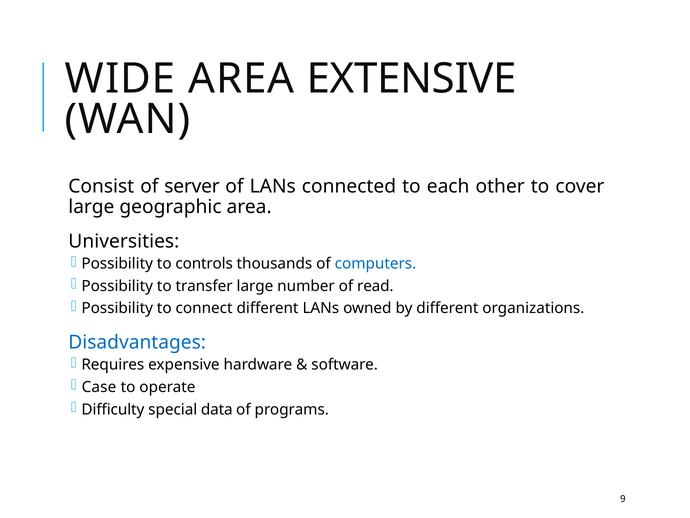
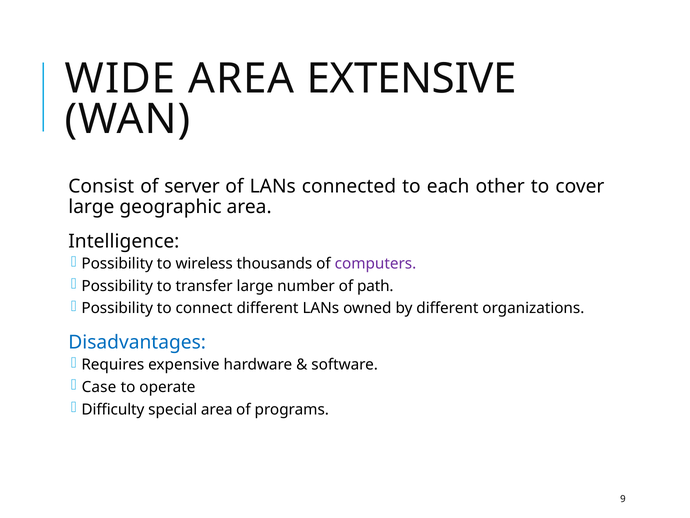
Universities: Universities -> Intelligence
controls: controls -> wireless
computers colour: blue -> purple
read: read -> path
special data: data -> area
